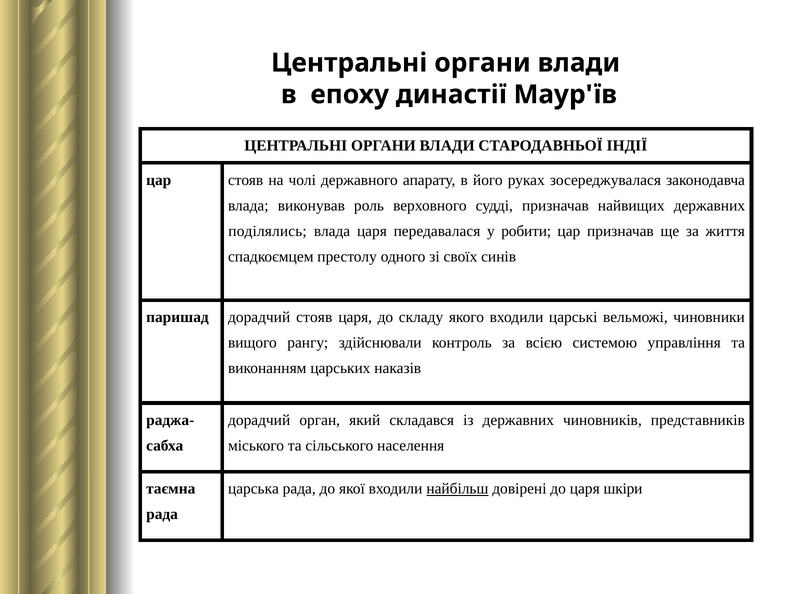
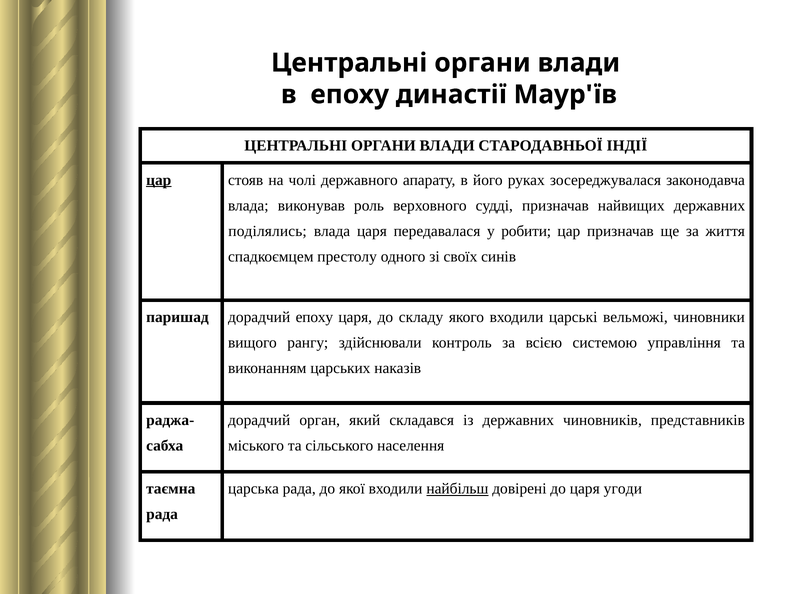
цар at (159, 180) underline: none -> present
дорадчий стояв: стояв -> епоху
шкіри: шкіри -> угоди
